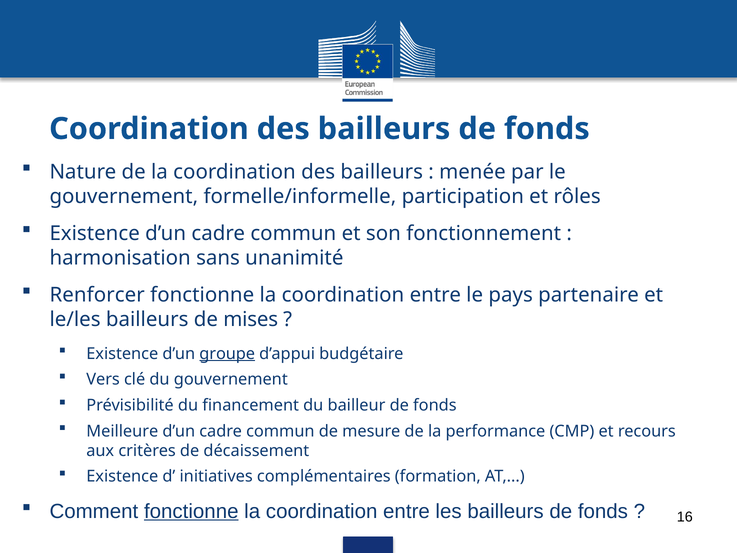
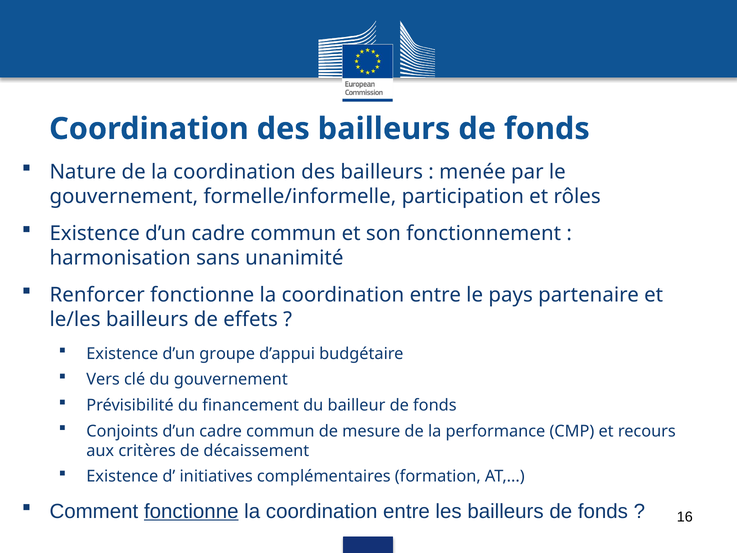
mises: mises -> effets
groupe underline: present -> none
Meilleure: Meilleure -> Conjoints
